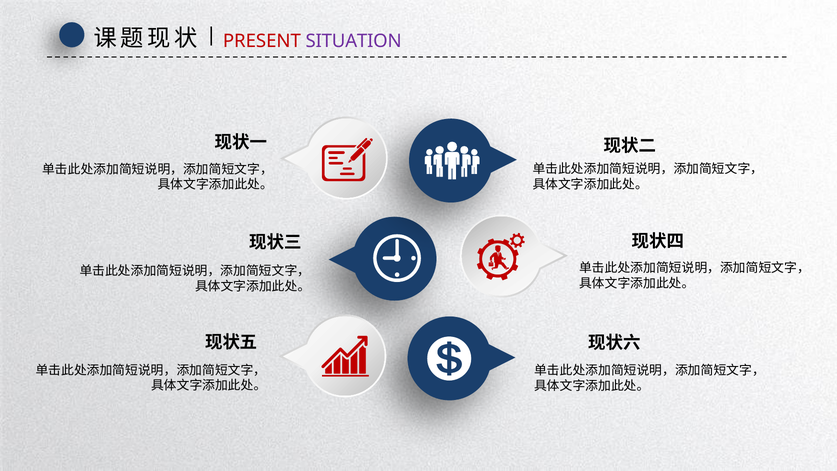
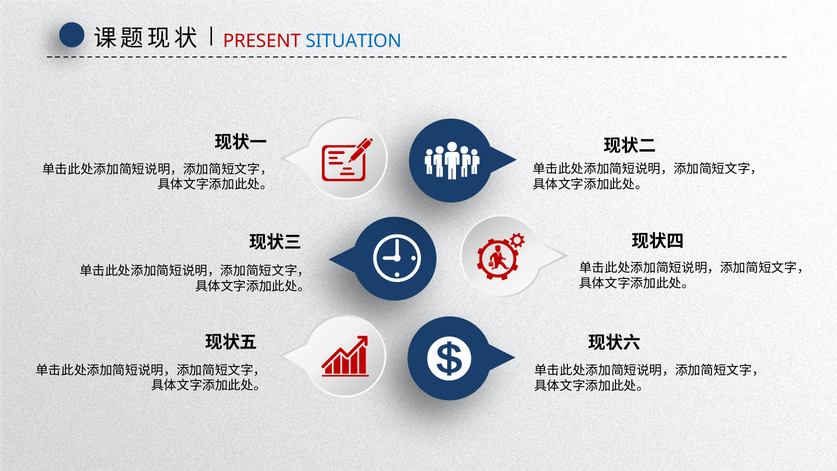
SITUATION colour: purple -> blue
